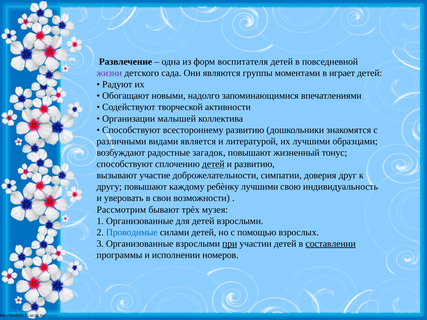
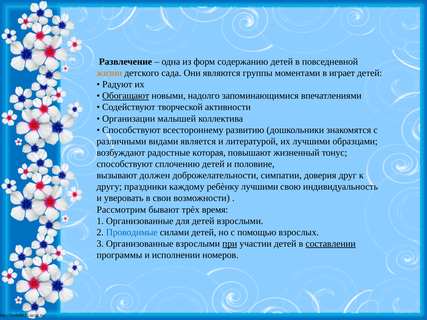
воспитателя: воспитателя -> содержанию
жизни colour: purple -> orange
Обогащают underline: none -> present
загадок: загадок -> которая
детей at (213, 164) underline: present -> none
и развитию: развитию -> половине
участие: участие -> должен
другу повышают: повышают -> праздники
музея: музея -> время
